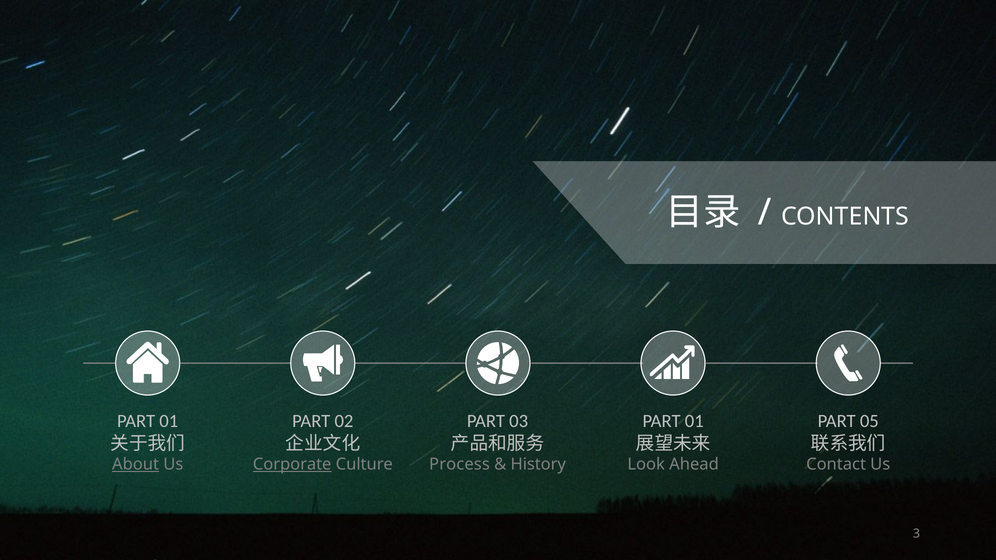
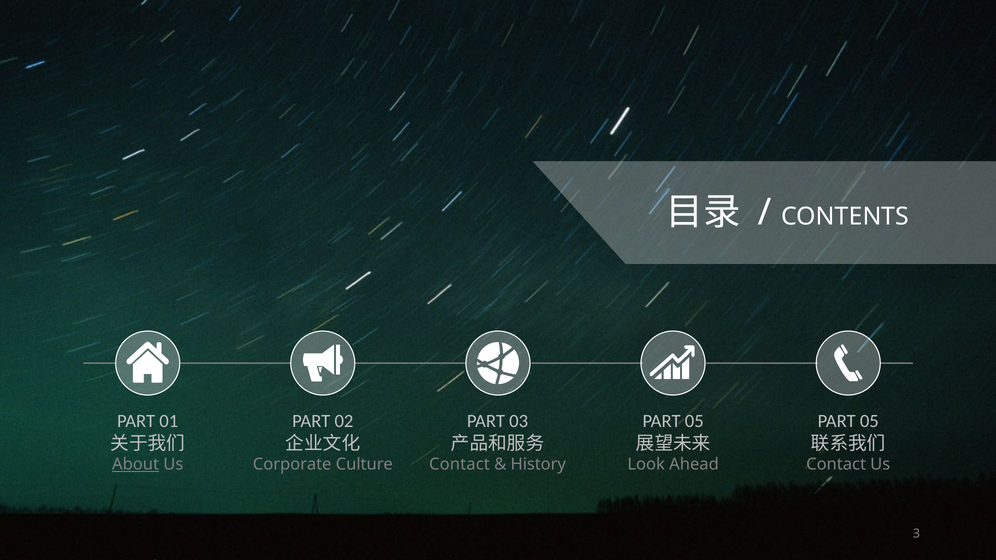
01 at (694, 421): 01 -> 05
Corporate underline: present -> none
Process at (459, 465): Process -> Contact
